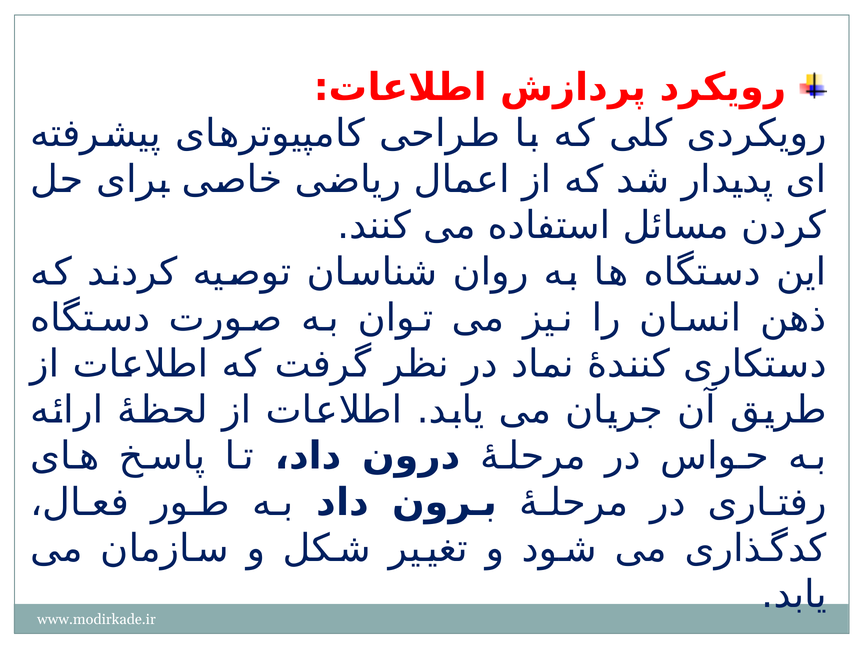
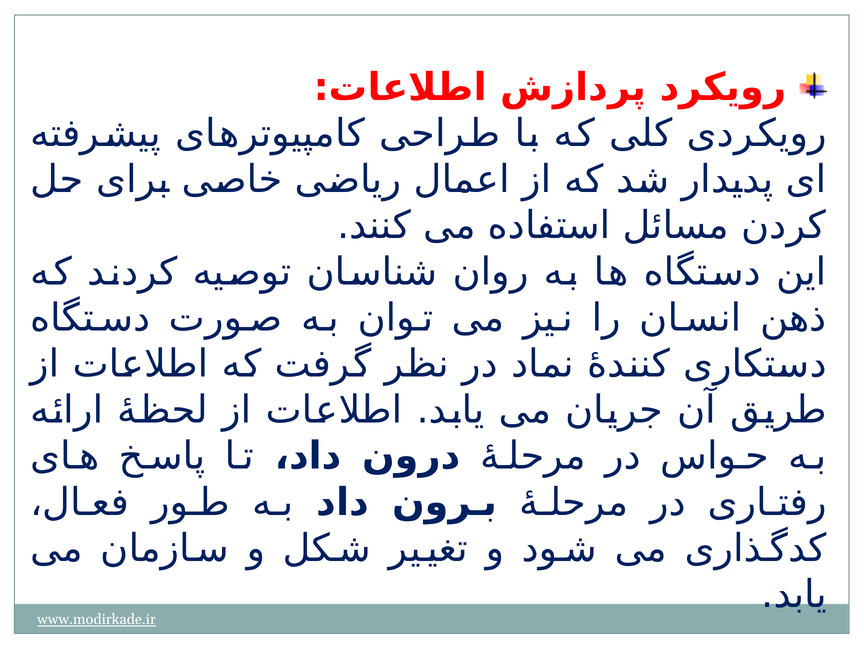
www.modirkade.ir underline: none -> present
